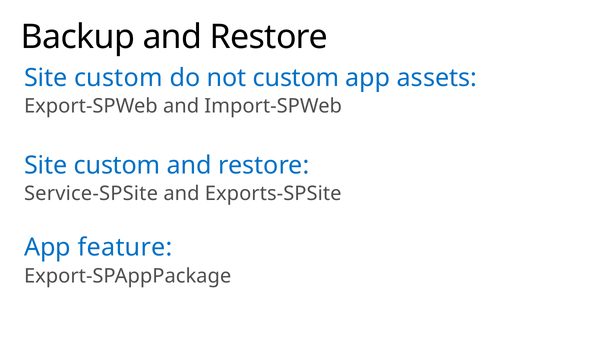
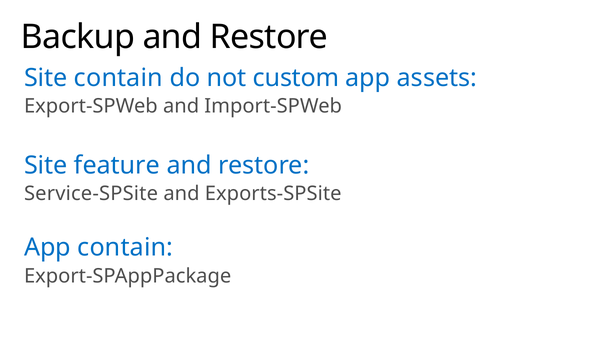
custom at (118, 78): custom -> contain
custom at (117, 166): custom -> feature
App feature: feature -> contain
